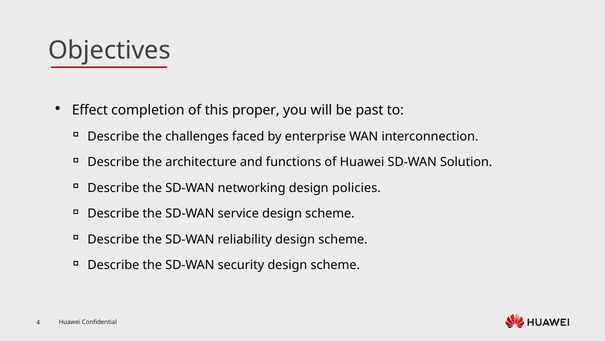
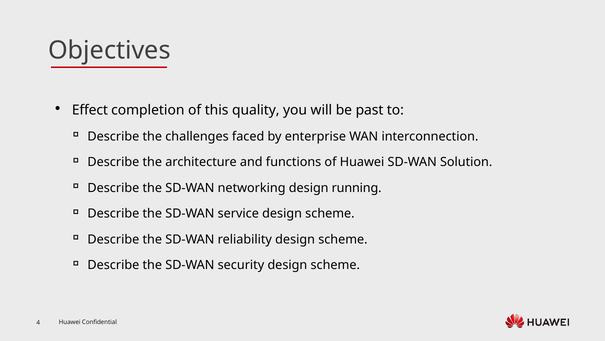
proper: proper -> quality
policies: policies -> running
